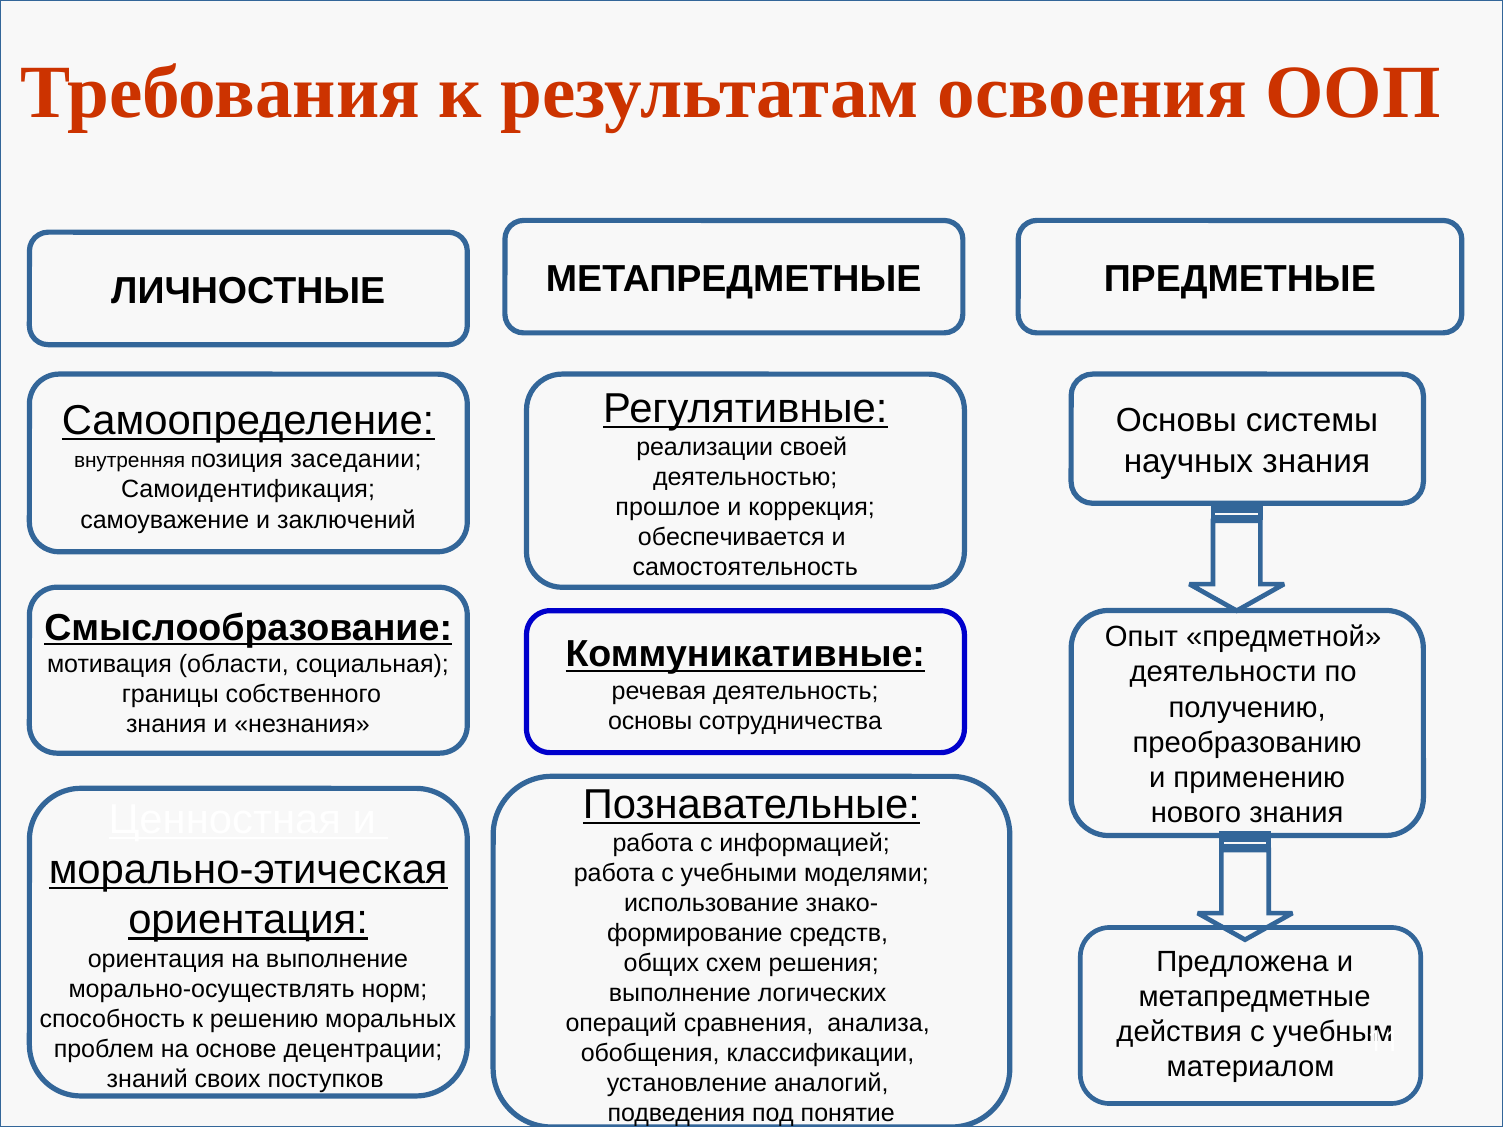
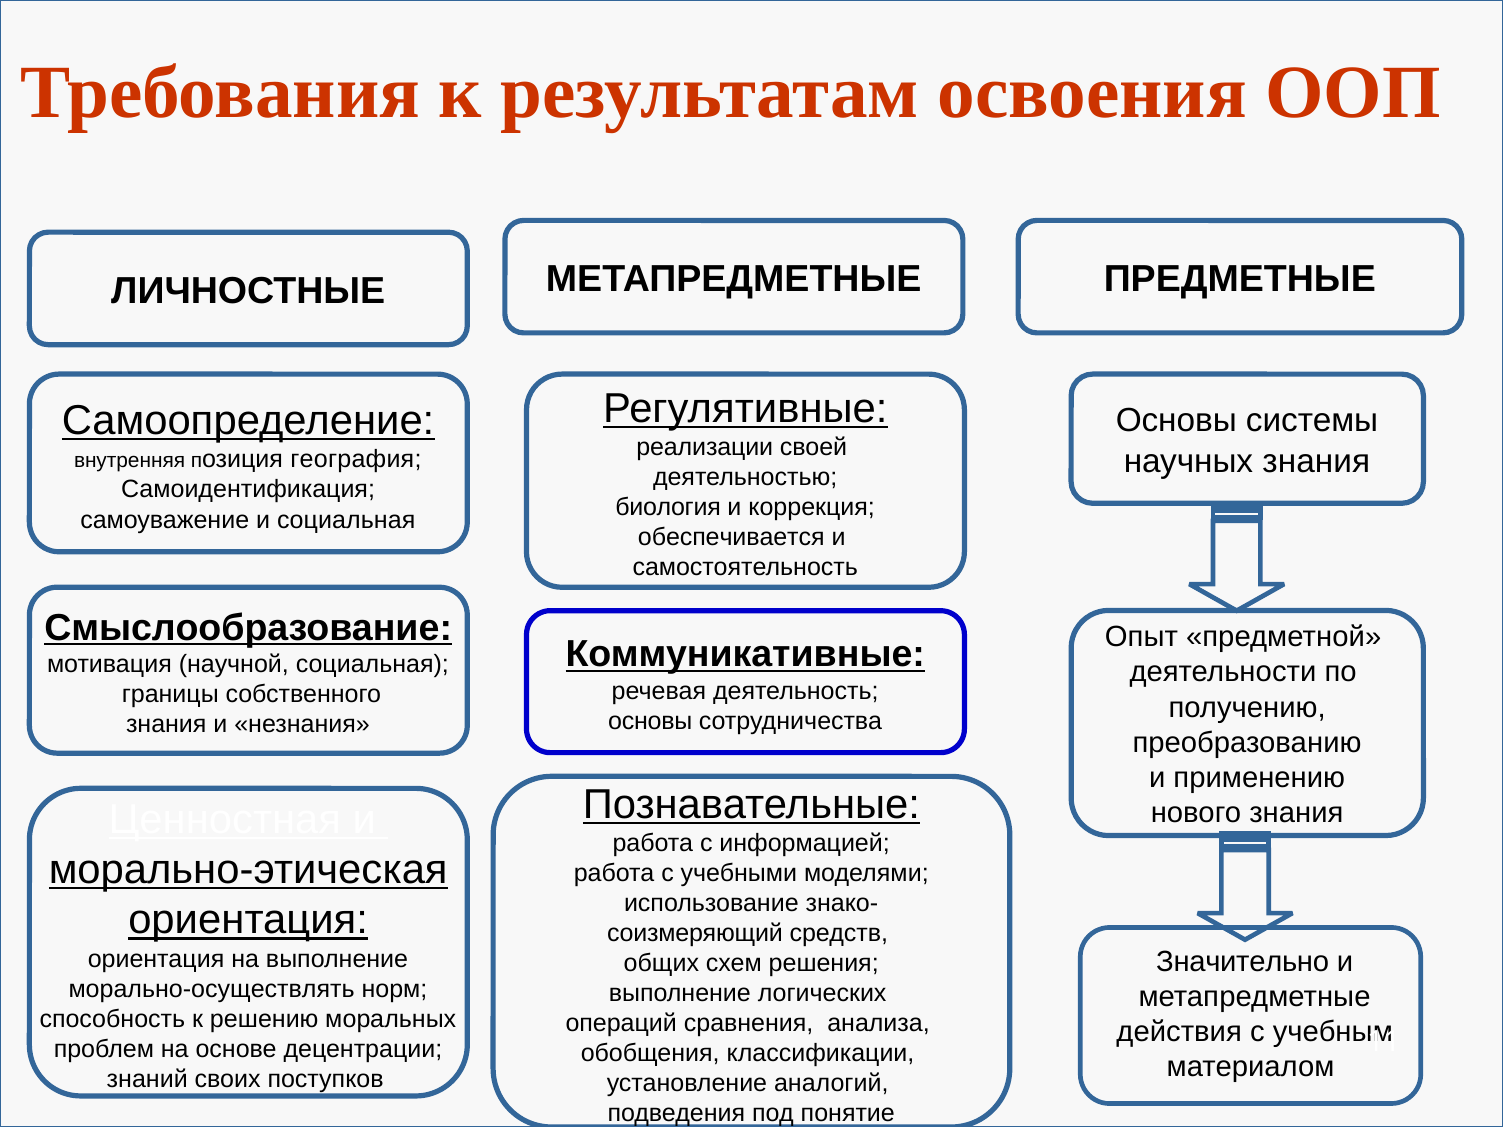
заседании: заседании -> география
прошлое: прошлое -> биология
и заключений: заключений -> социальная
области: области -> научной
формирование: формирование -> соизмеряющий
Предложена: Предложена -> Значительно
